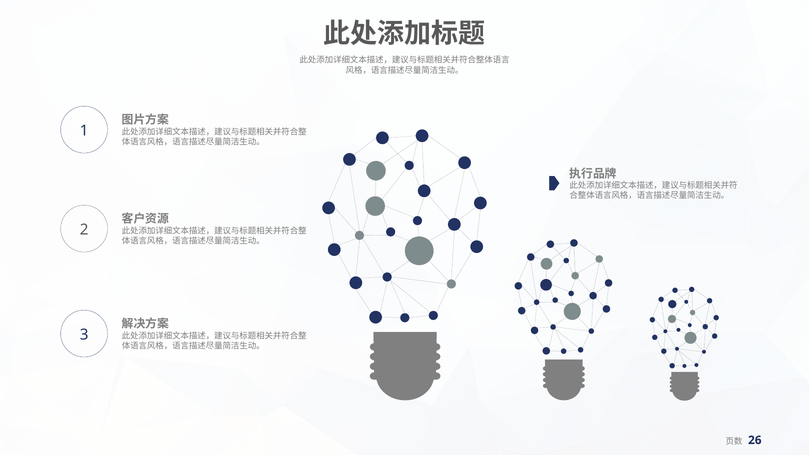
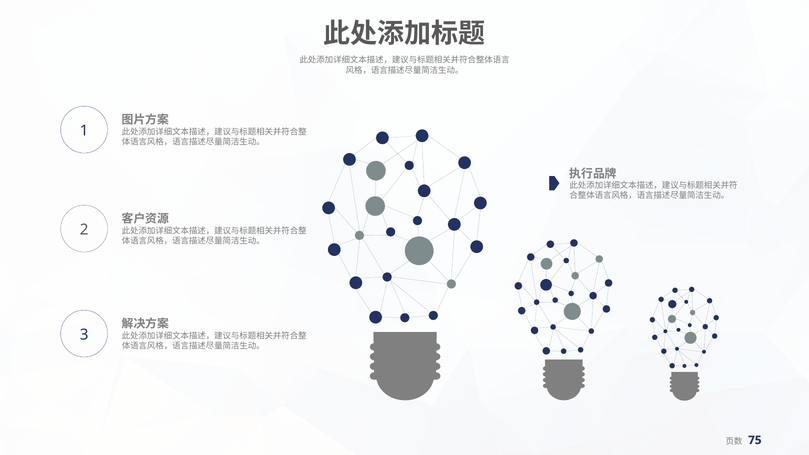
26: 26 -> 75
